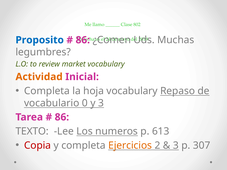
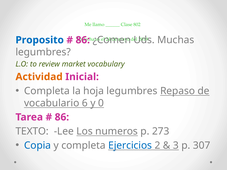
hoja vocabulary: vocabulary -> legumbres
0: 0 -> 6
y 3: 3 -> 0
613: 613 -> 273
Copia colour: red -> blue
Ejercicios colour: orange -> blue
